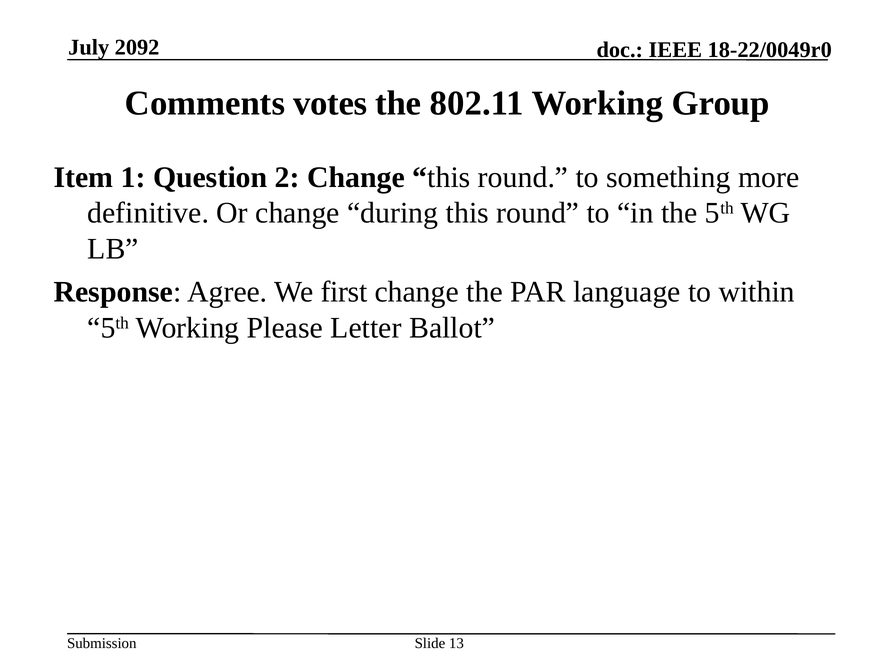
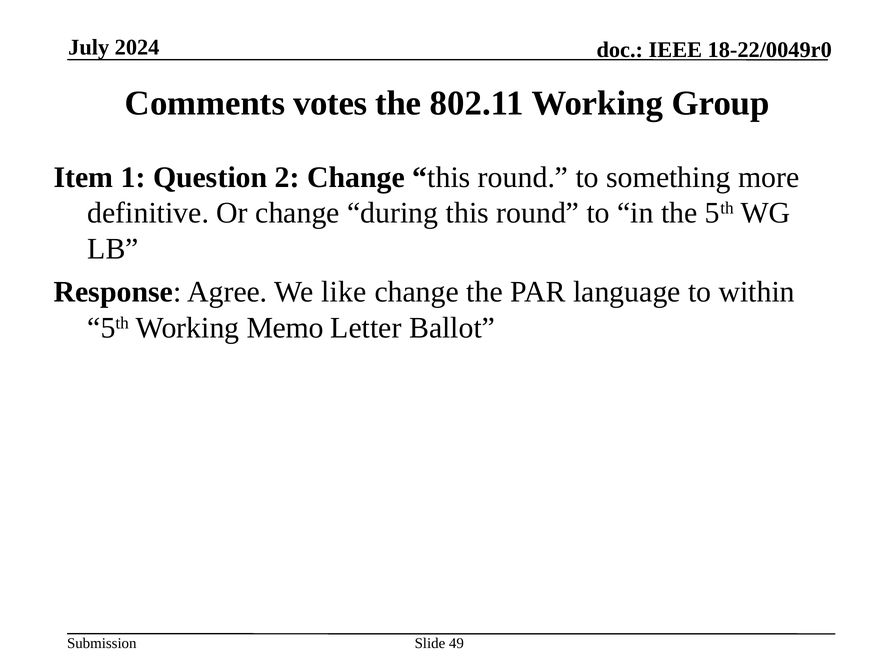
2092: 2092 -> 2024
first: first -> like
Please: Please -> Memo
13: 13 -> 49
